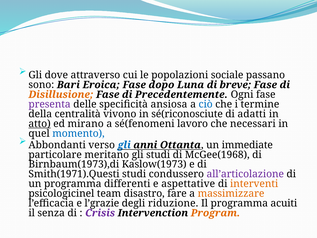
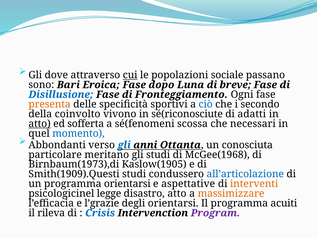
cui underline: none -> present
Disillusione colour: orange -> blue
Precedentemente: Precedentemente -> Fronteggiamento
presenta colour: purple -> orange
ansiosa: ansiosa -> sportivi
termine: termine -> secondo
centralità: centralità -> coinvolto
mirano: mirano -> sofferta
lavoro: lavoro -> scossa
immediate: immediate -> conosciuta
Kaslow(1973: Kaslow(1973 -> Kaslow(1905
Smith(1971).Questi: Smith(1971).Questi -> Smith(1909).Questi
all’articolazione colour: purple -> blue
programma differenti: differenti -> orientarsi
team: team -> legge
disastro fare: fare -> atto
degli riduzione: riduzione -> orientarsi
senza: senza -> rileva
Crisis colour: purple -> blue
Program colour: orange -> purple
